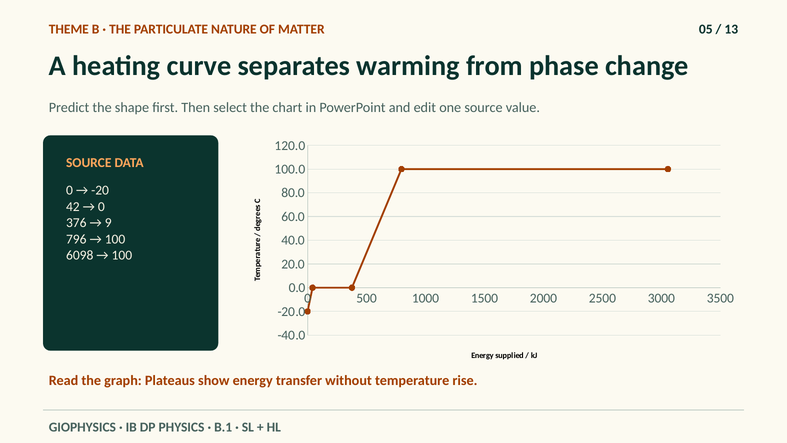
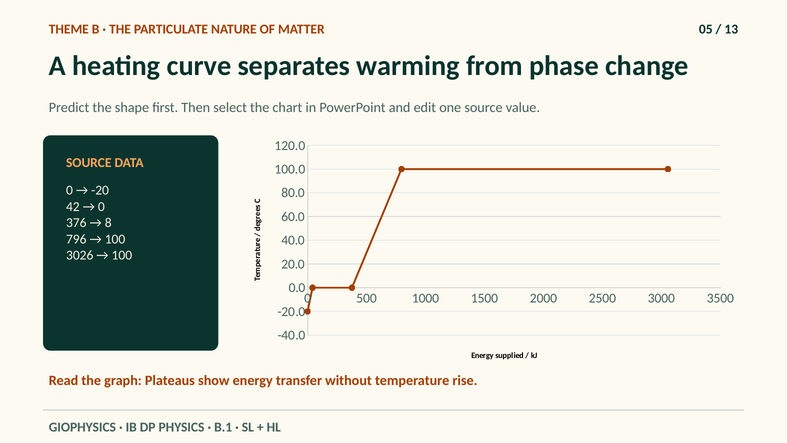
9: 9 -> 8
6098: 6098 -> 3026
